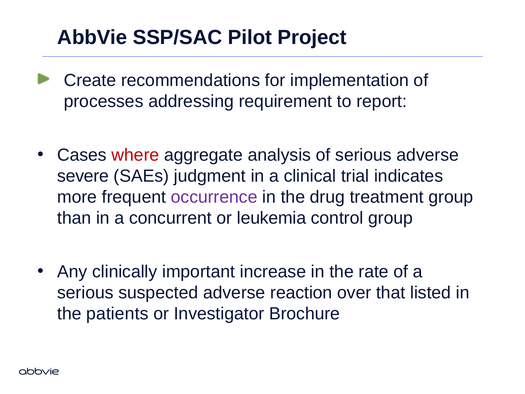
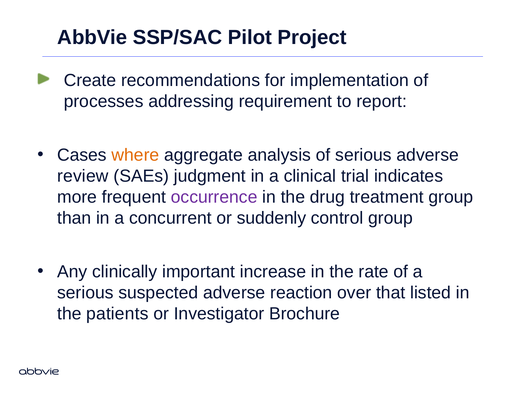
where colour: red -> orange
severe: severe -> review
leukemia: leukemia -> suddenly
